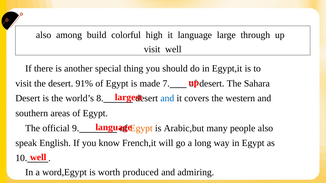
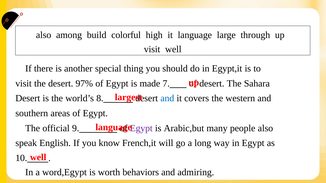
91%: 91% -> 97%
Egypt at (141, 128) colour: orange -> purple
produced: produced -> behaviors
